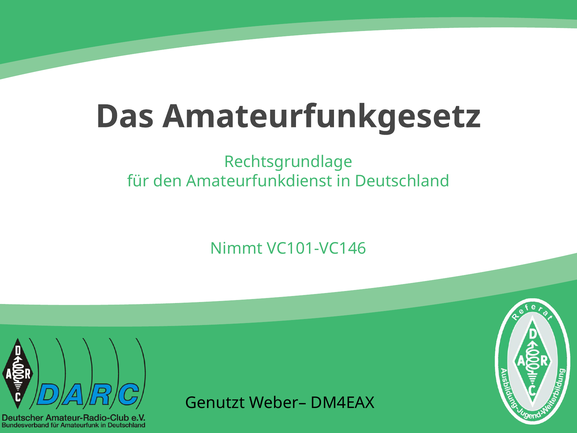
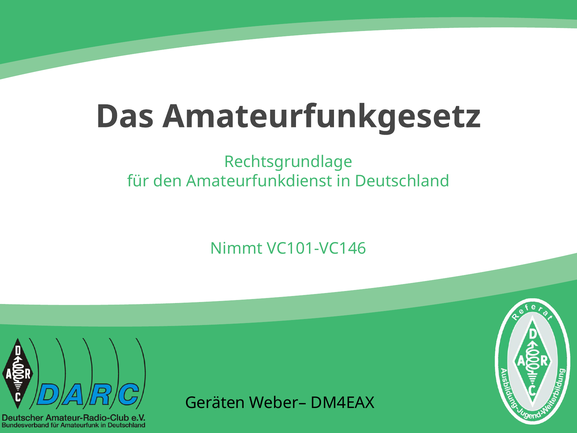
Genutzt: Genutzt -> Geräten
